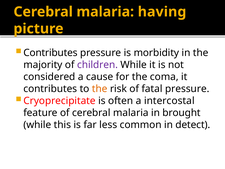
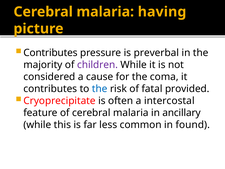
morbidity: morbidity -> preverbal
the at (100, 89) colour: orange -> blue
fatal pressure: pressure -> provided
brought: brought -> ancillary
detect: detect -> found
